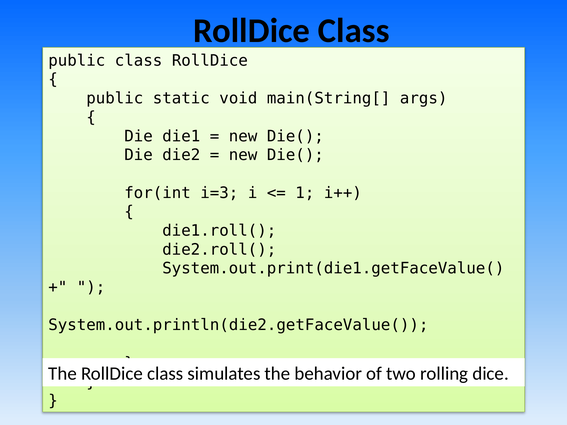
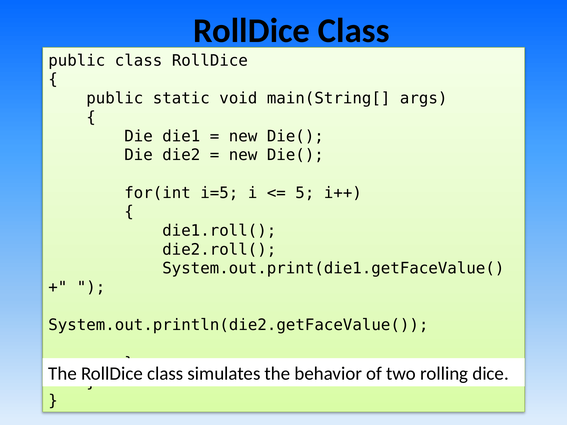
i=3: i=3 -> i=5
1: 1 -> 5
